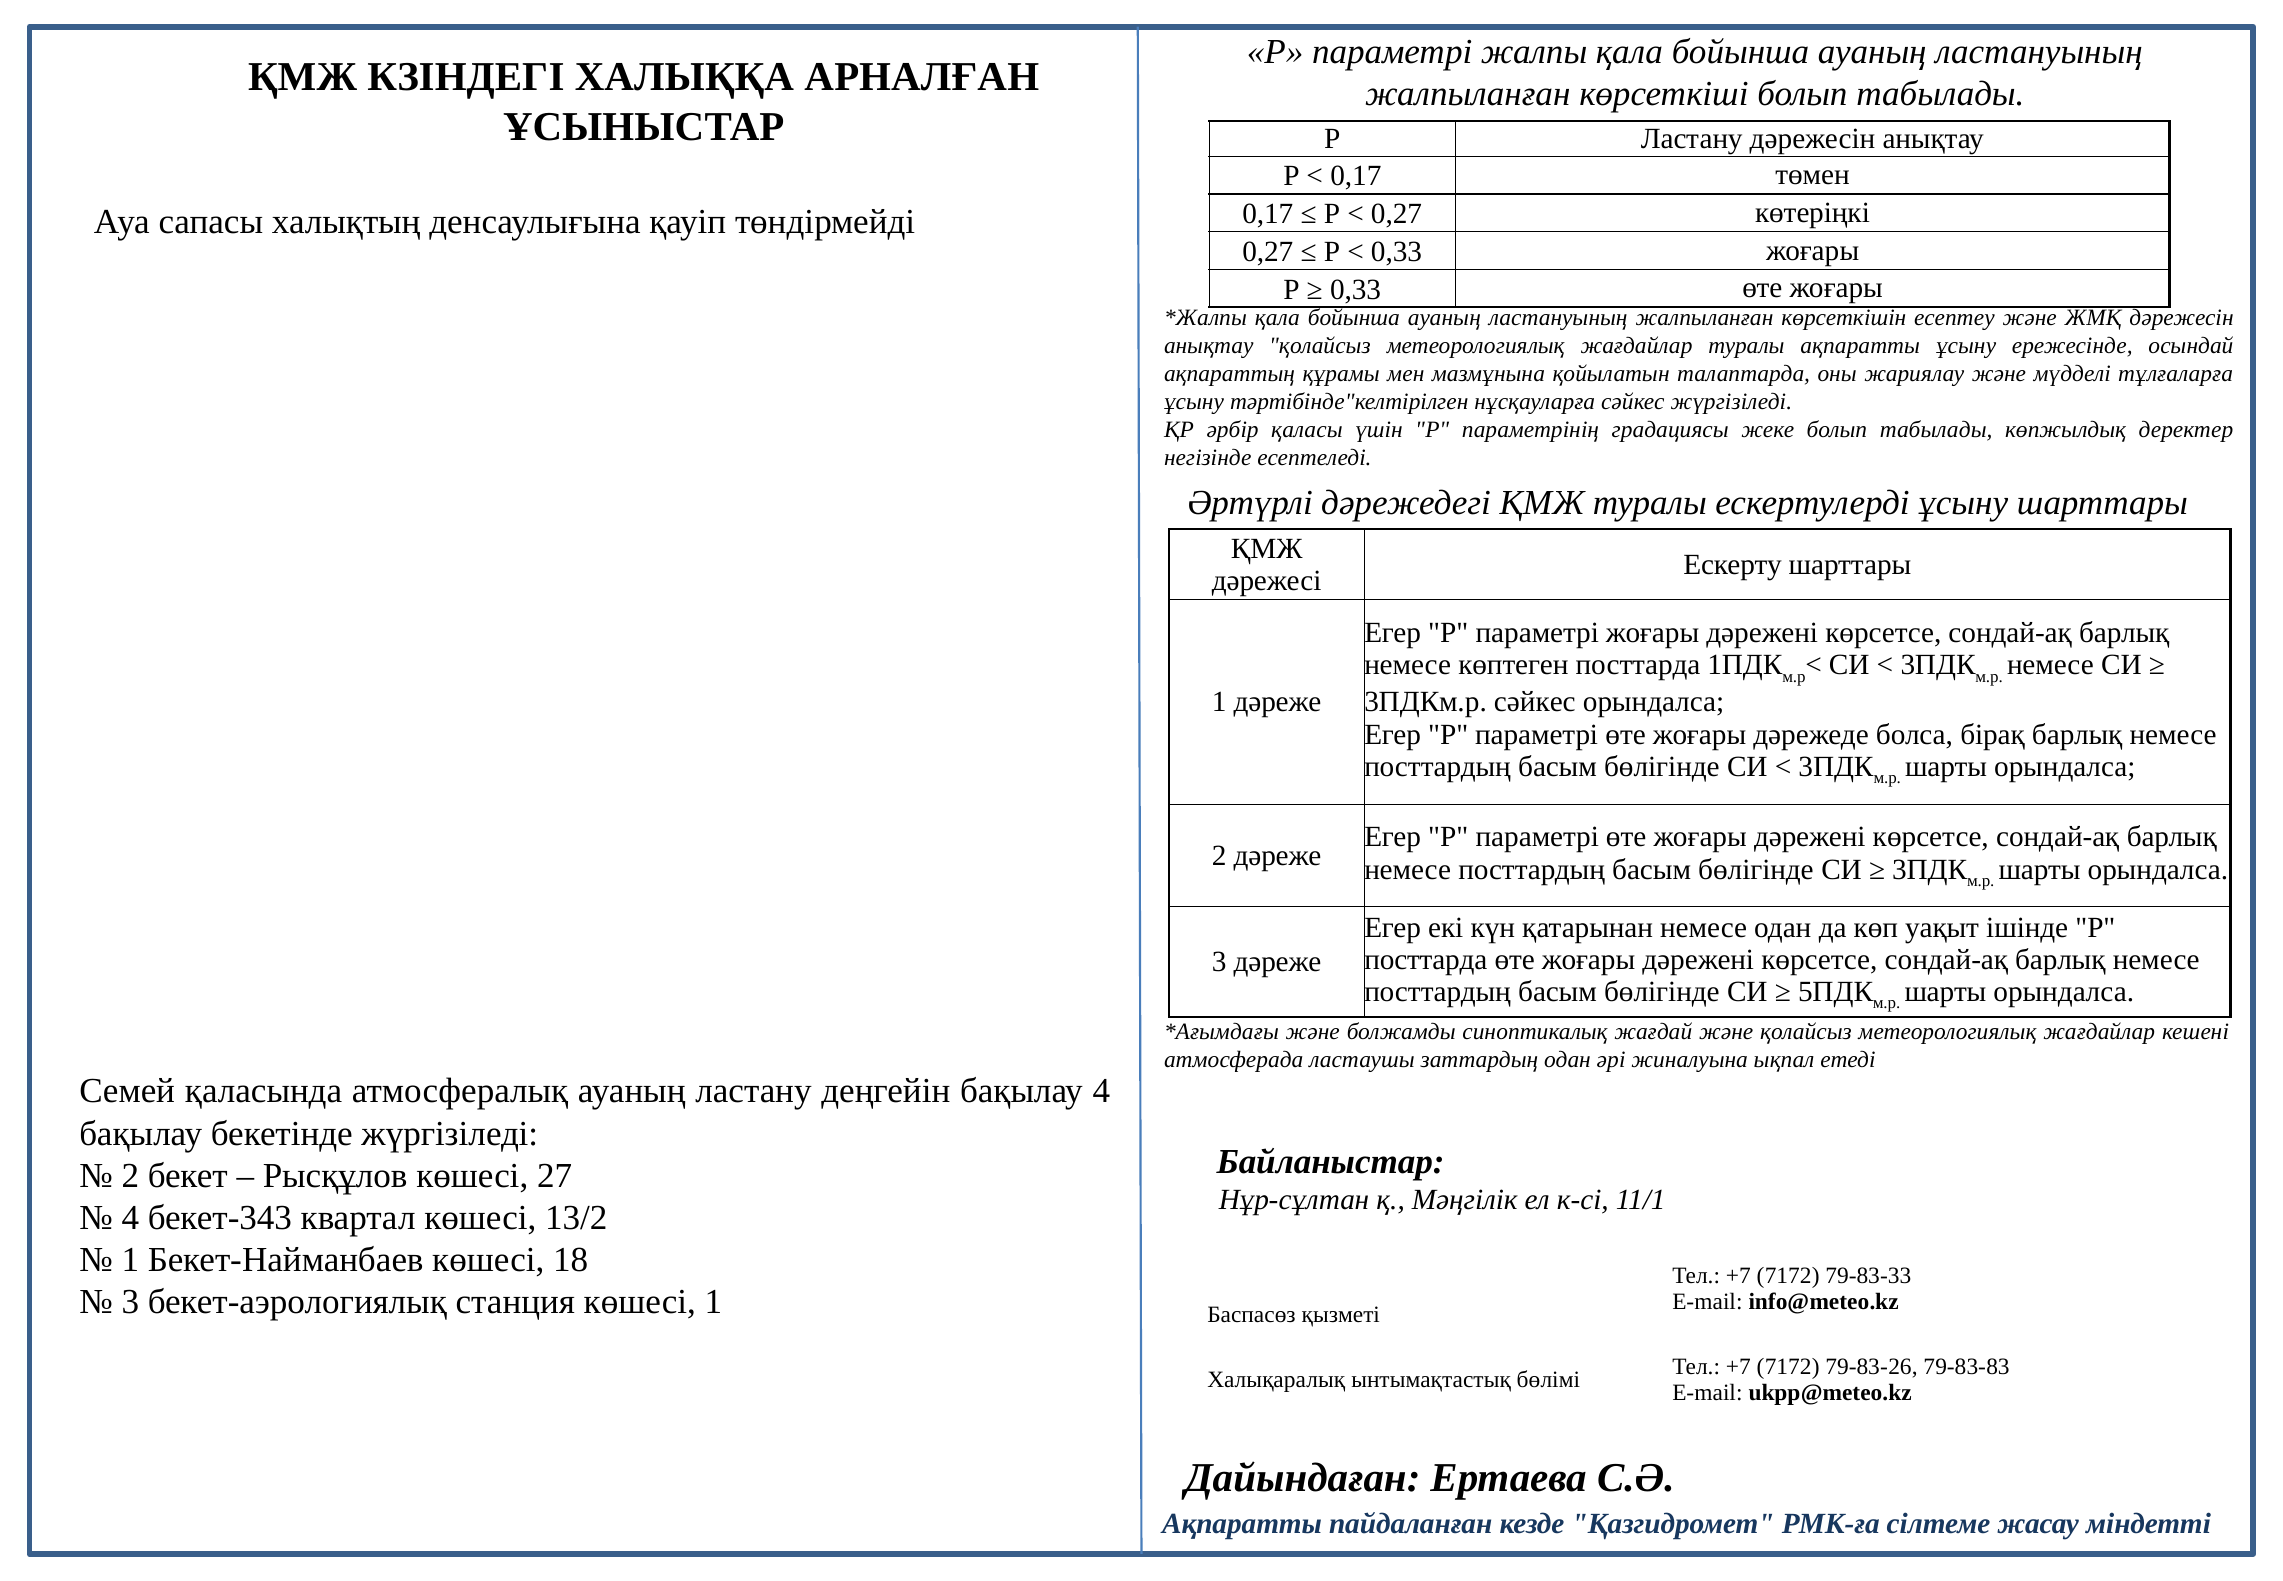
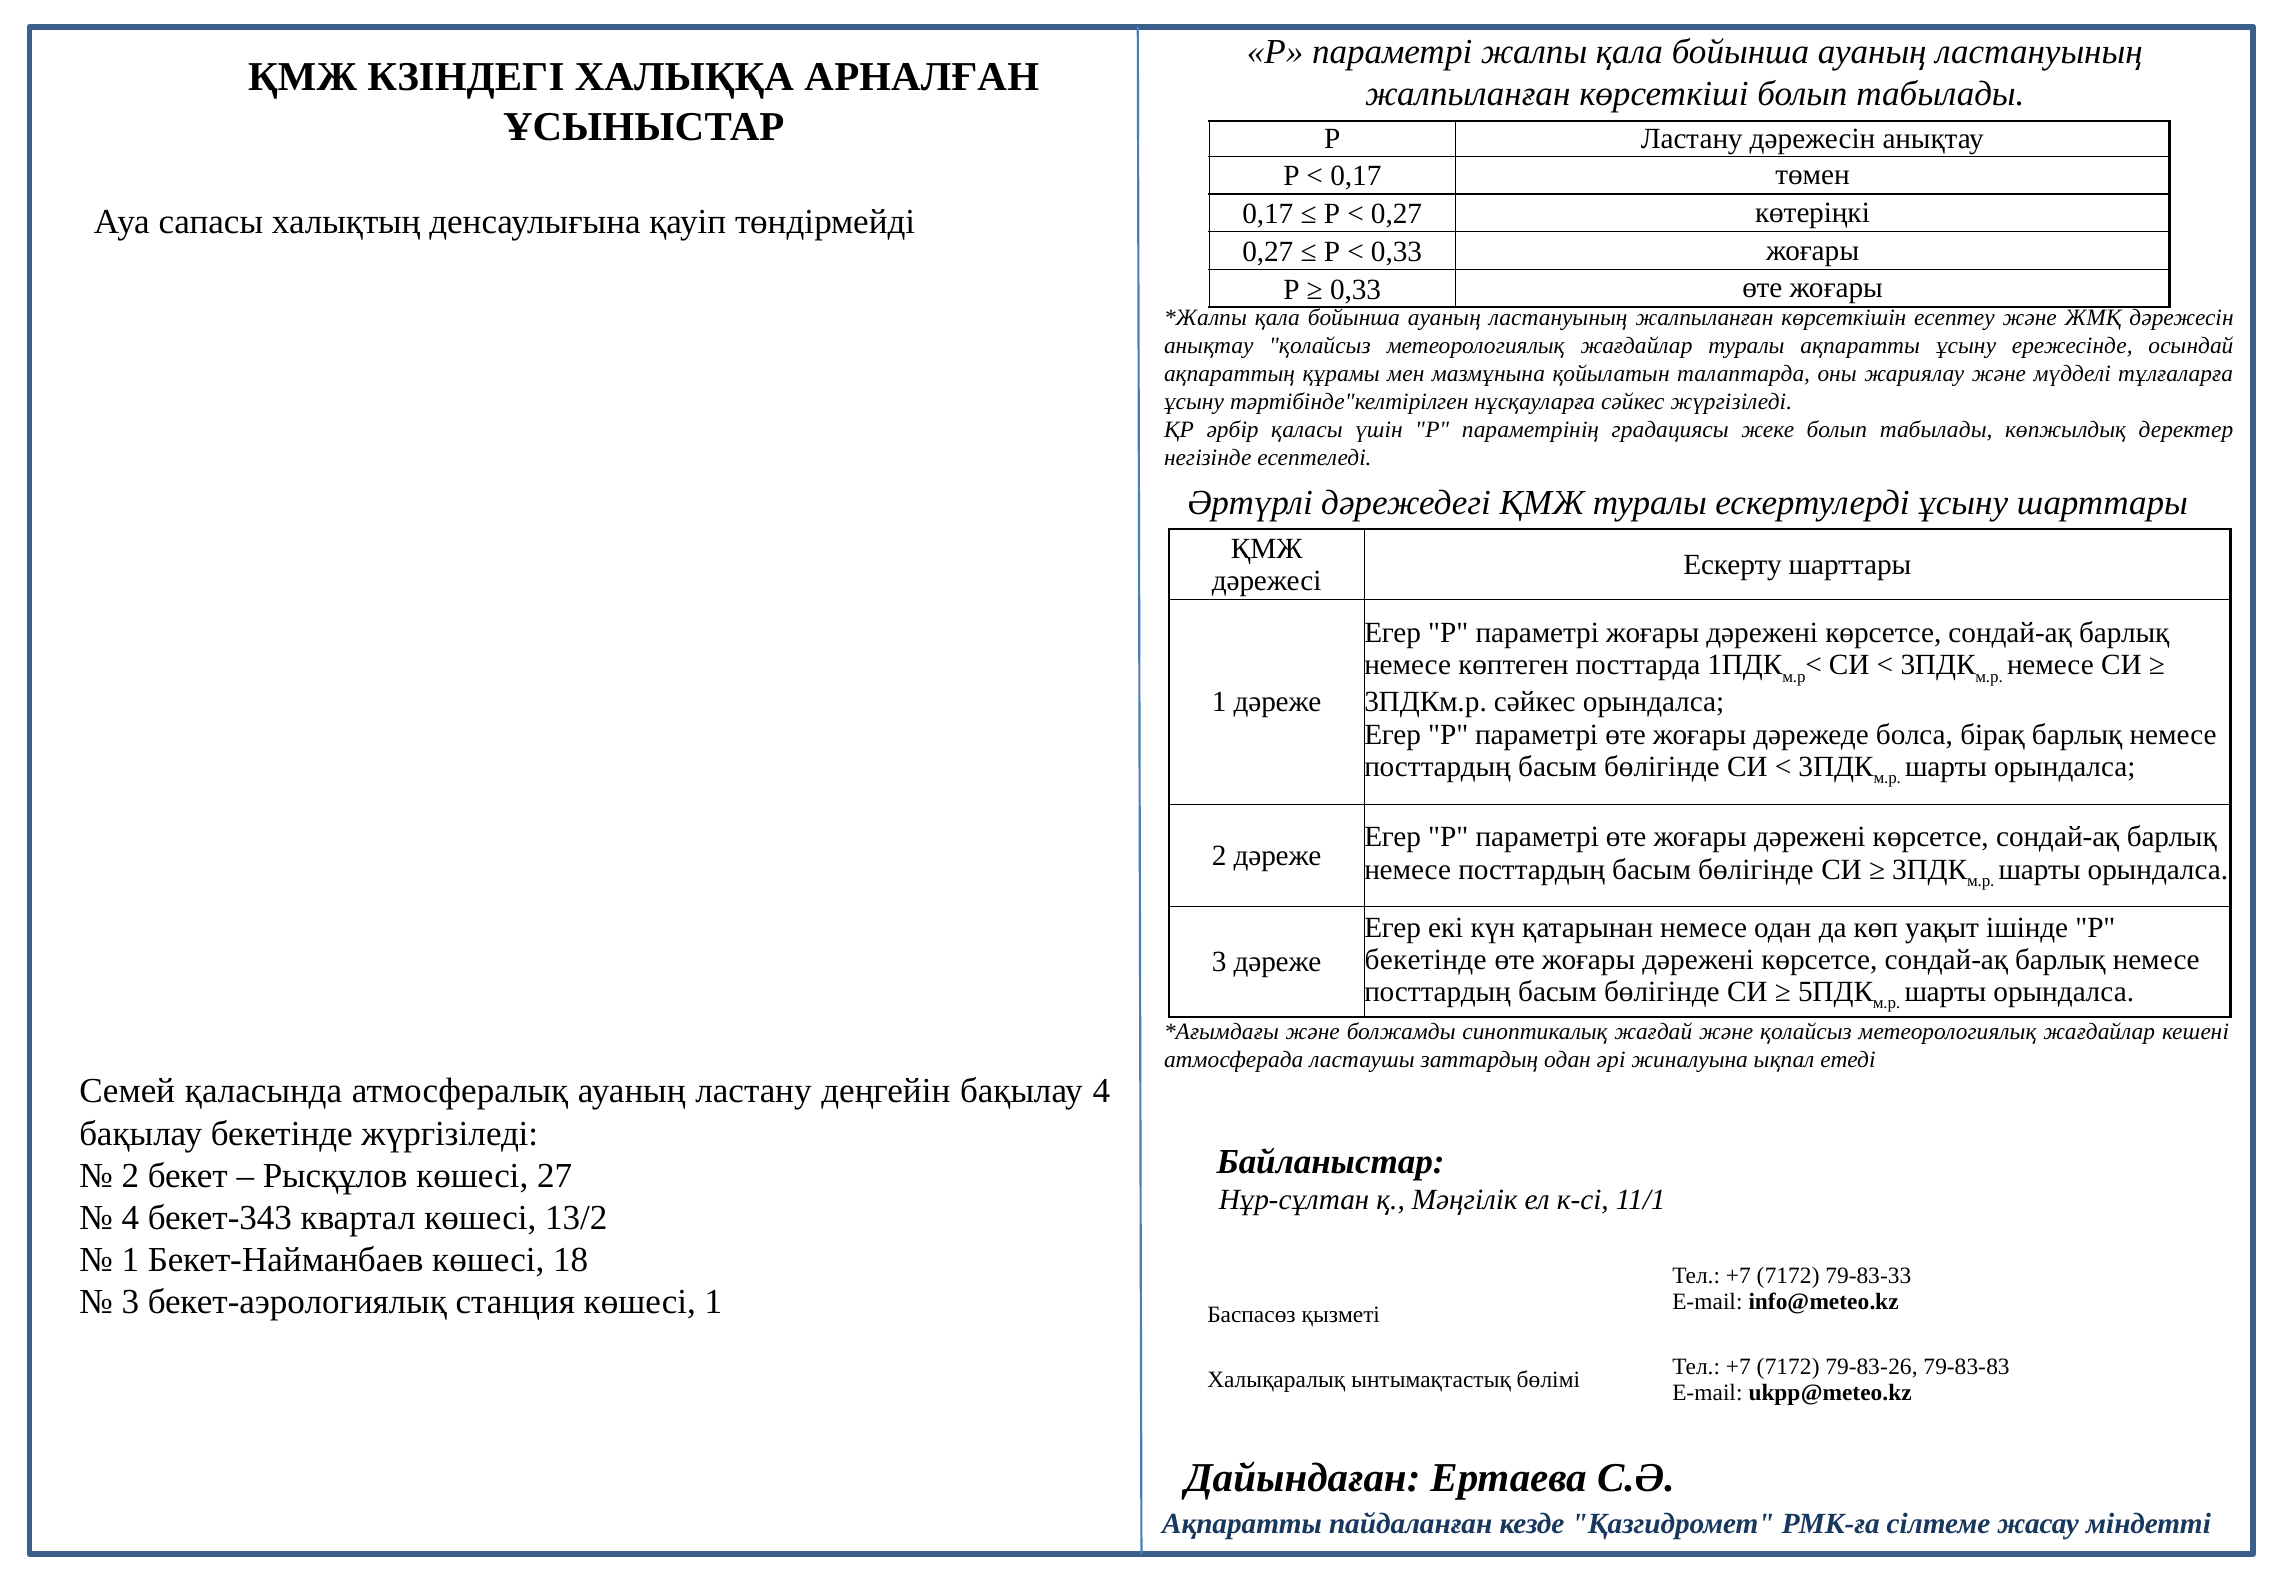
посттарда at (1426, 959): посттарда -> бекетінде
